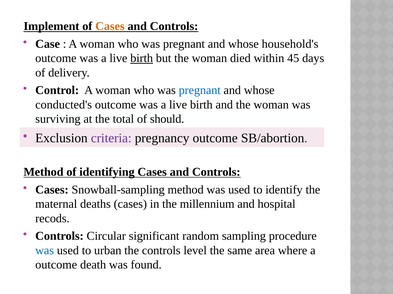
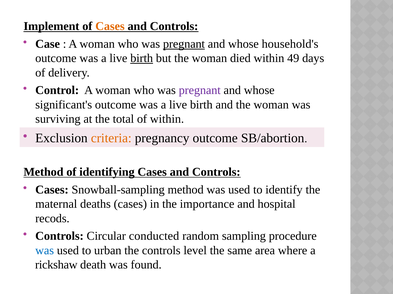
pregnant at (184, 44) underline: none -> present
45: 45 -> 49
pregnant at (200, 91) colour: blue -> purple
conducted's: conducted's -> significant's
of should: should -> within
criteria colour: purple -> orange
millennium: millennium -> importance
significant: significant -> conducted
outcome at (56, 265): outcome -> rickshaw
